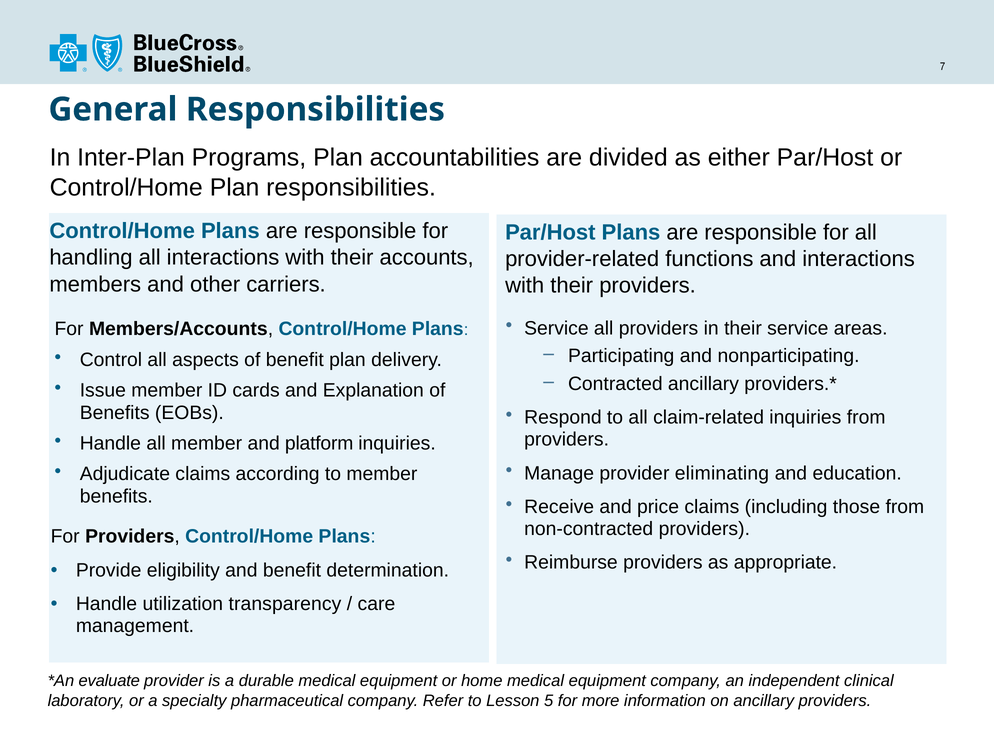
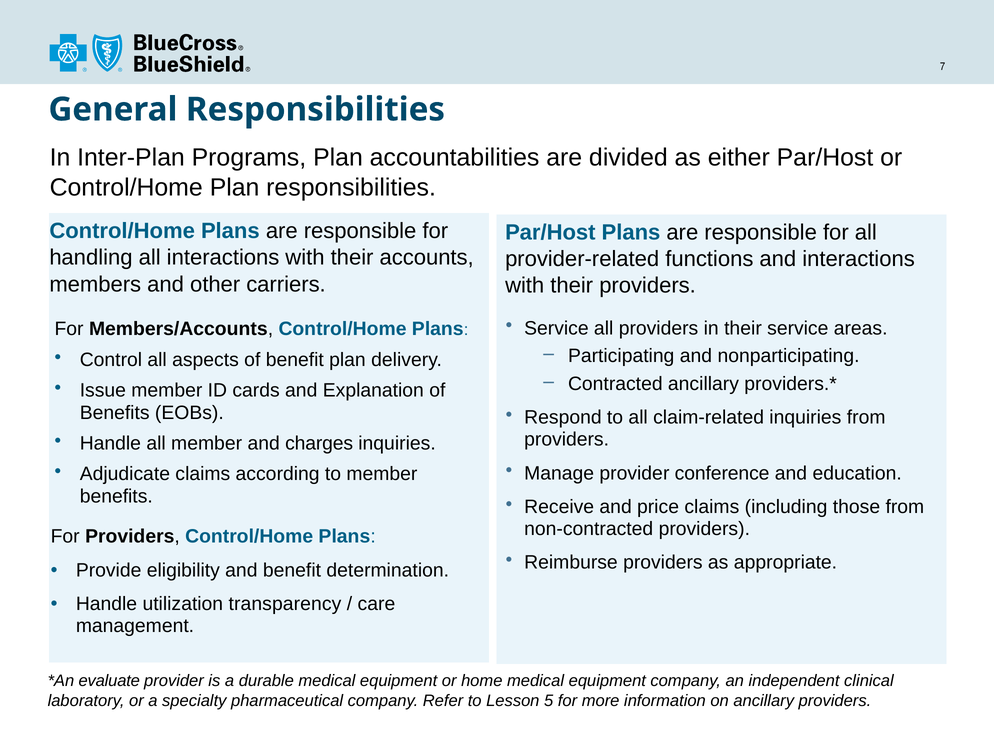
platform: platform -> charges
eliminating: eliminating -> conference
